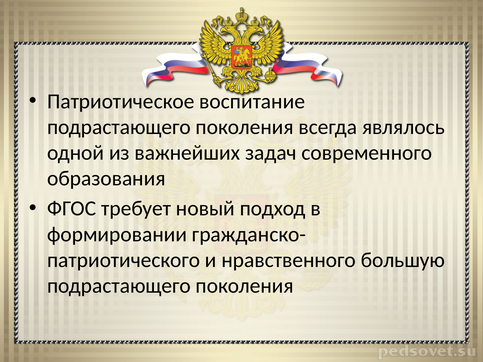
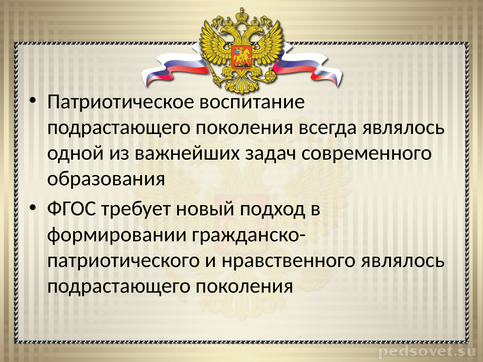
нравственного большую: большую -> являлось
